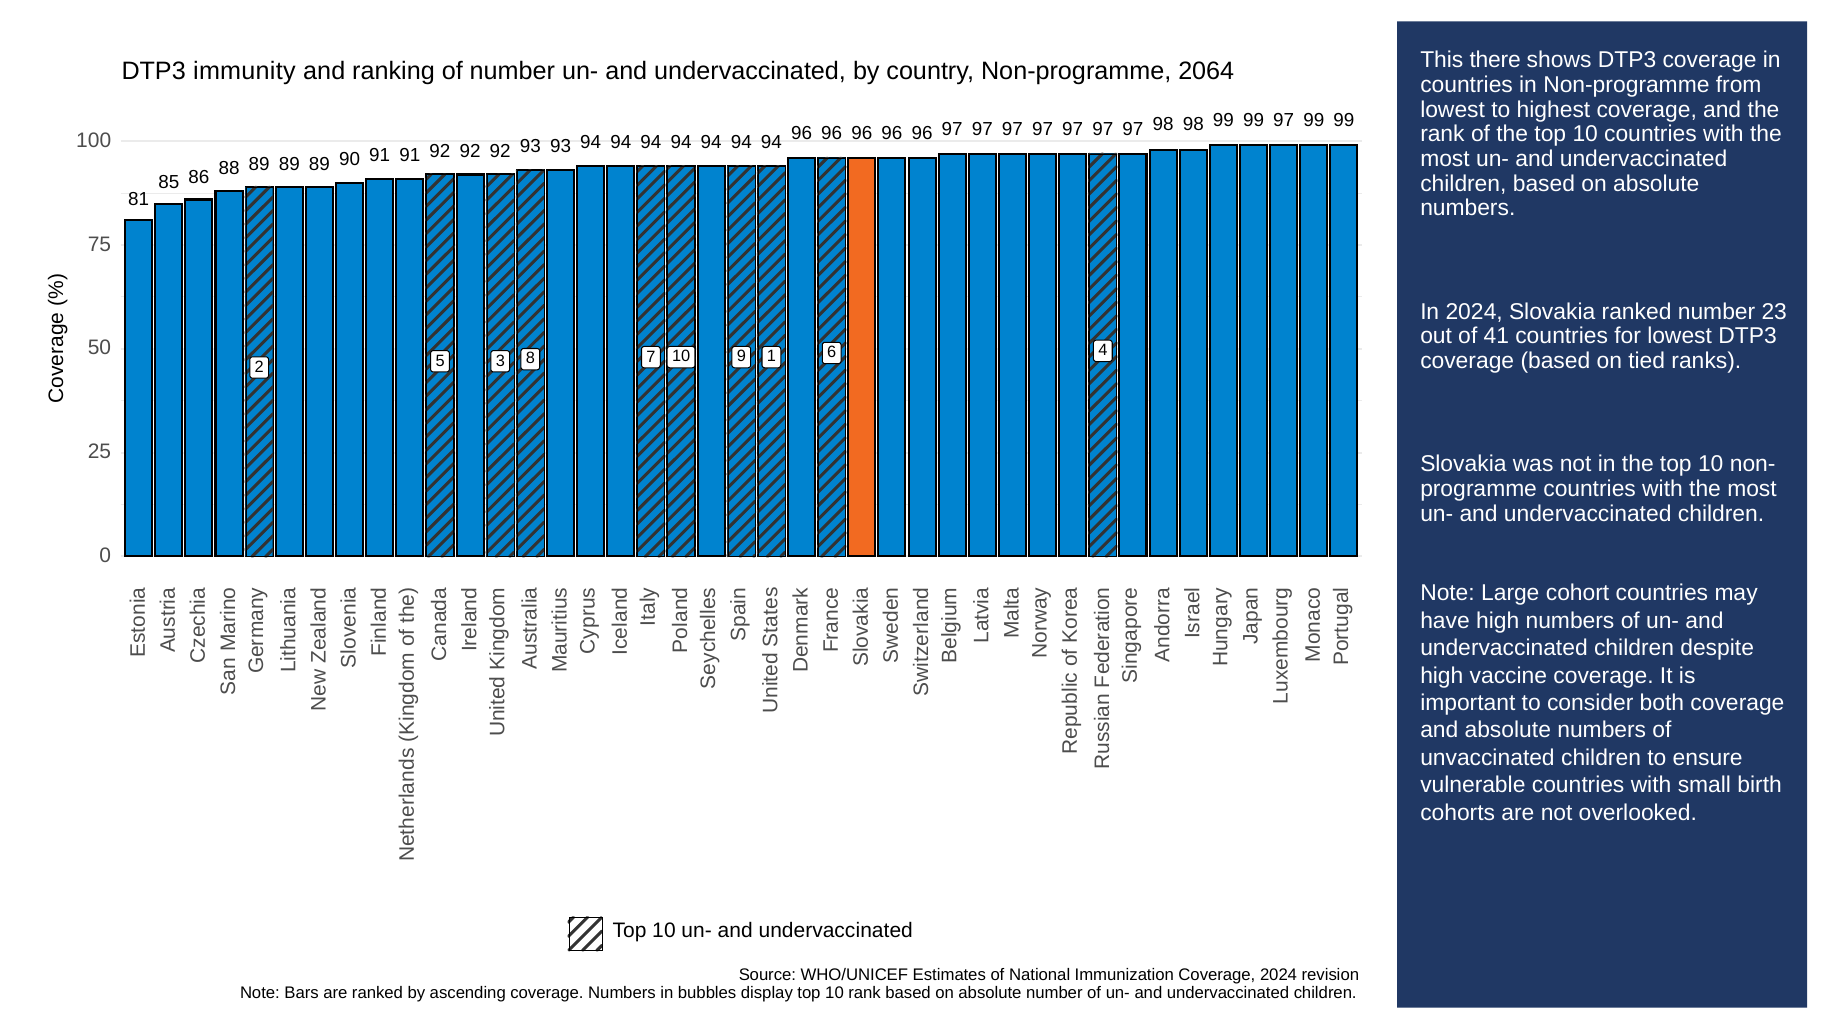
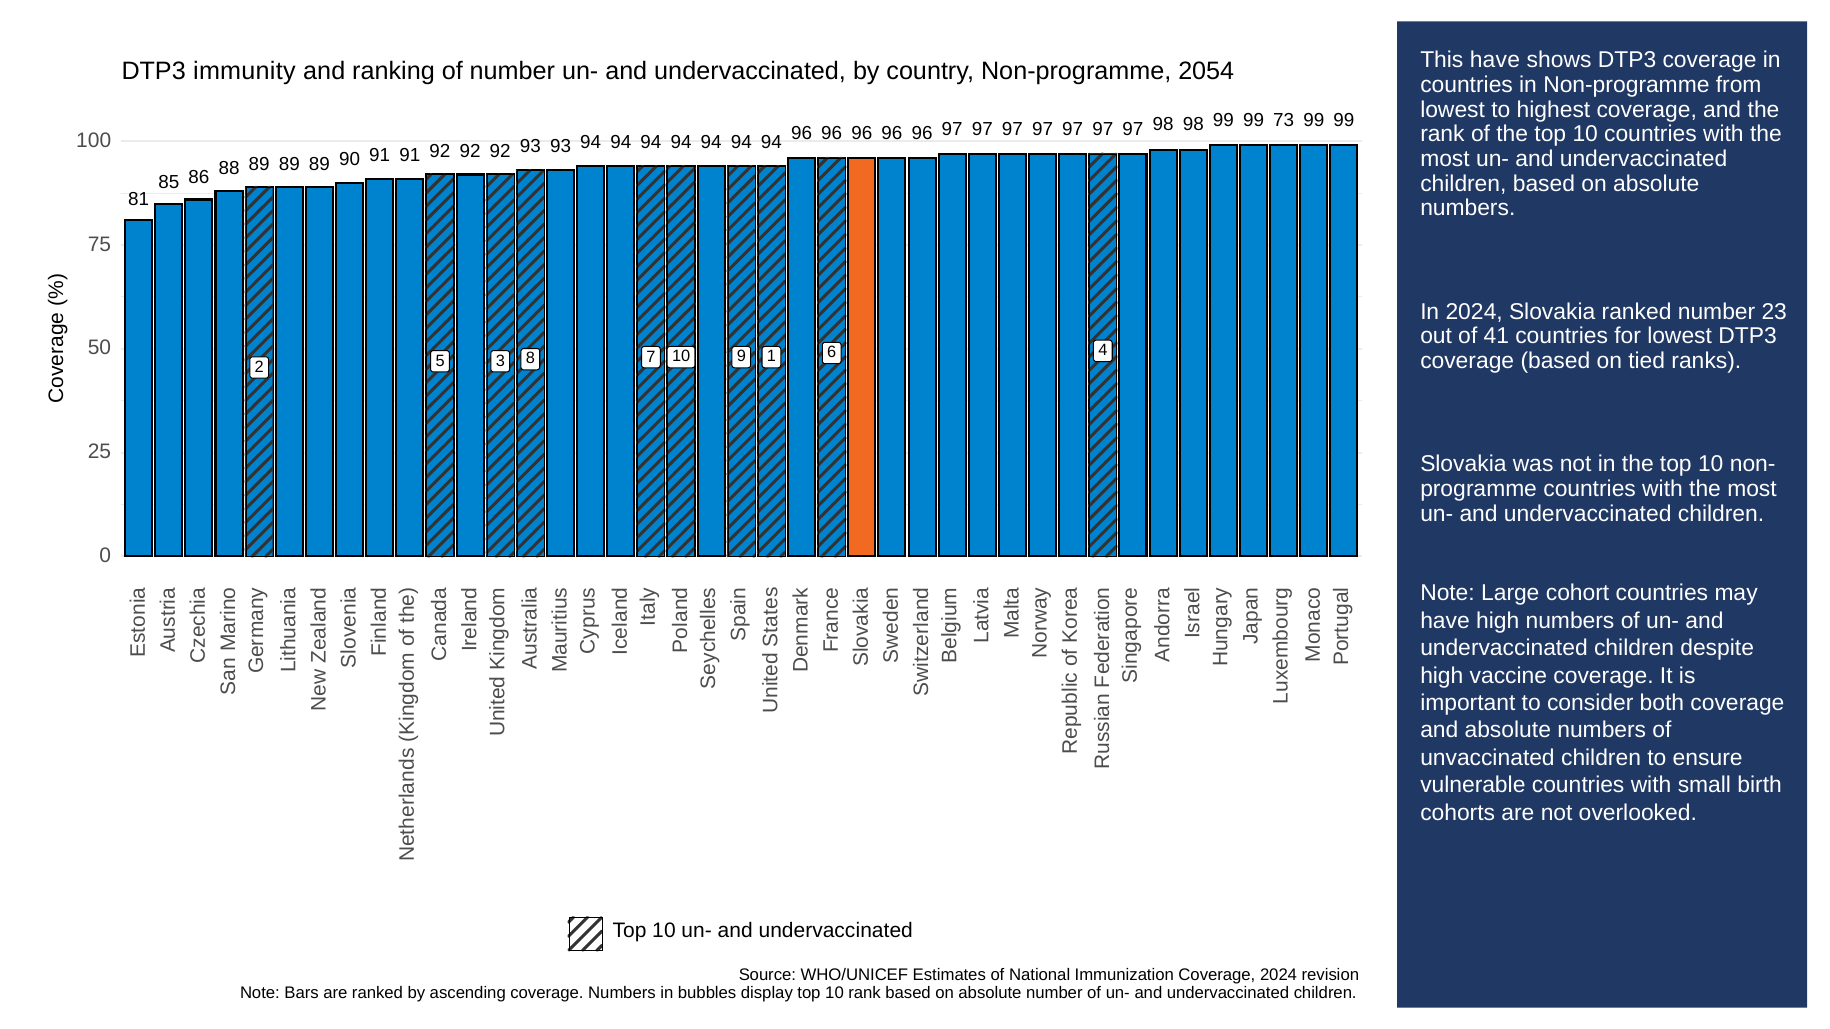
This there: there -> have
2064: 2064 -> 2054
99 97: 97 -> 73
